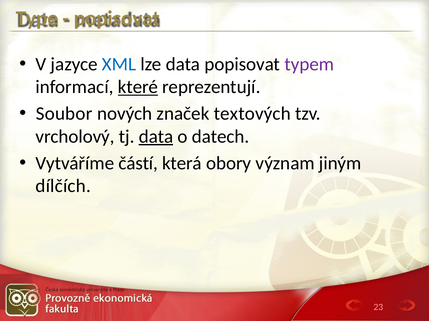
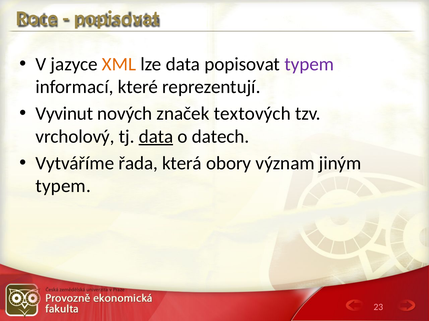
Type: Type -> Roce
XML colour: blue -> orange
které underline: present -> none
Soubor: Soubor -> Vyvinut
částí: částí -> řada
dílčích at (63, 186): dílčích -> typem
